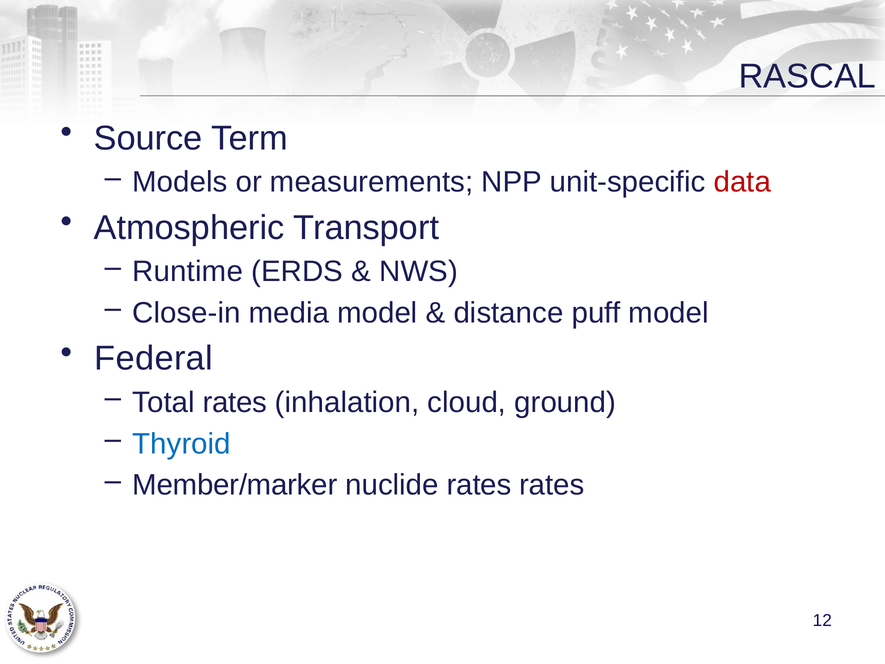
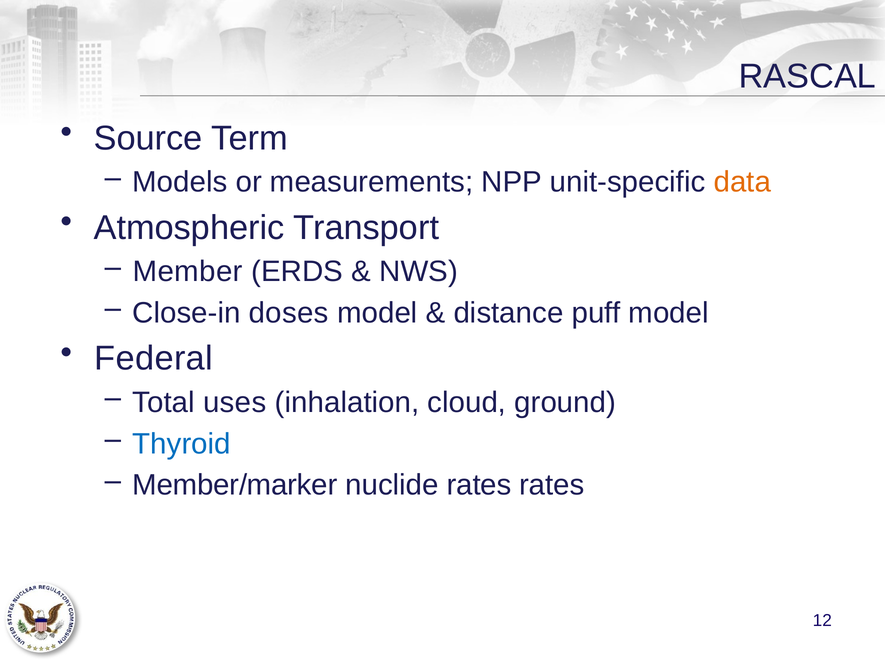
data colour: red -> orange
Runtime: Runtime -> Member
media: media -> doses
Total rates: rates -> uses
